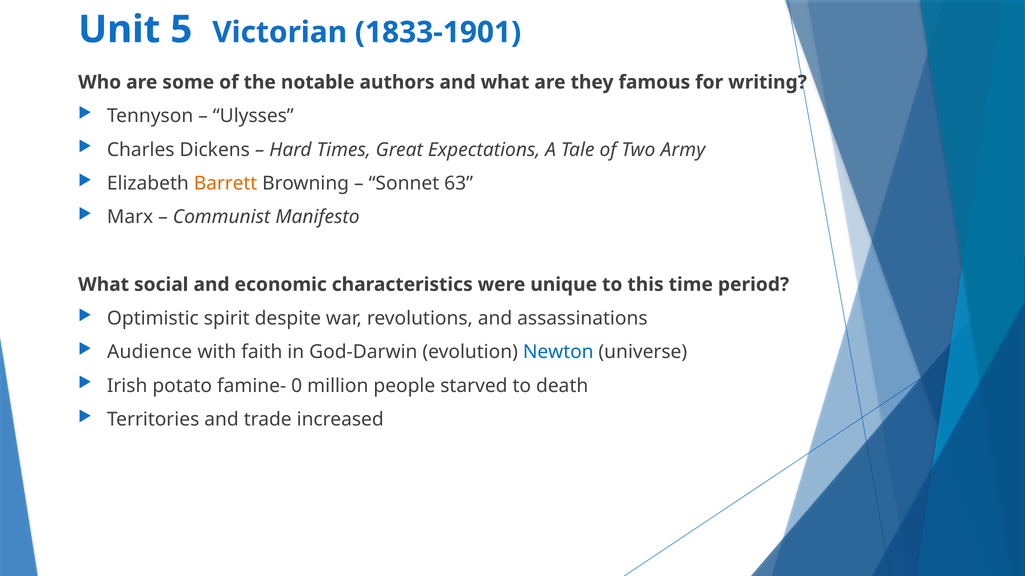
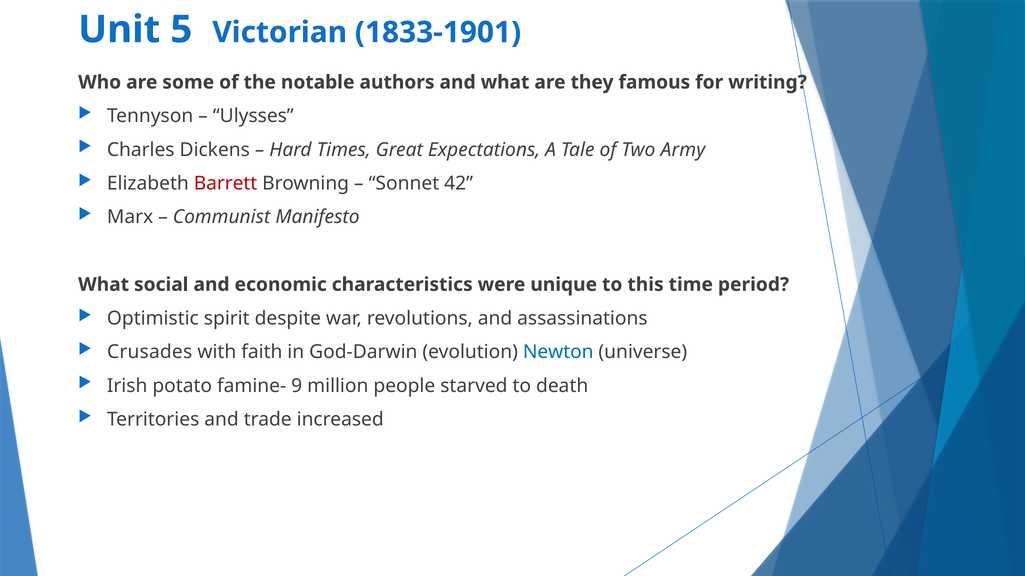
Barrett colour: orange -> red
63: 63 -> 42
Audience: Audience -> Crusades
0: 0 -> 9
